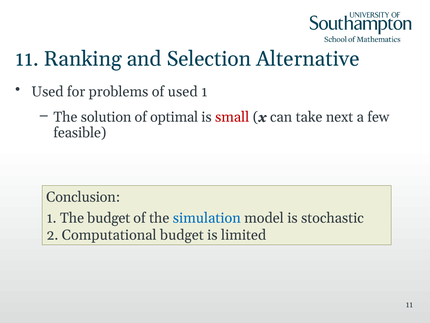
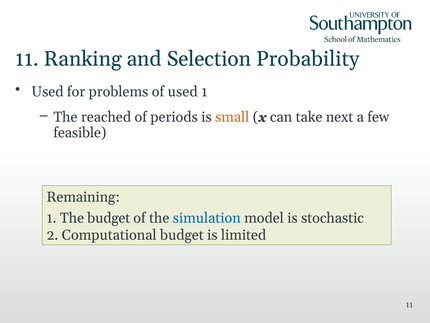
Alternative: Alternative -> Probability
solution: solution -> reached
optimal: optimal -> periods
small colour: red -> orange
Conclusion: Conclusion -> Remaining
